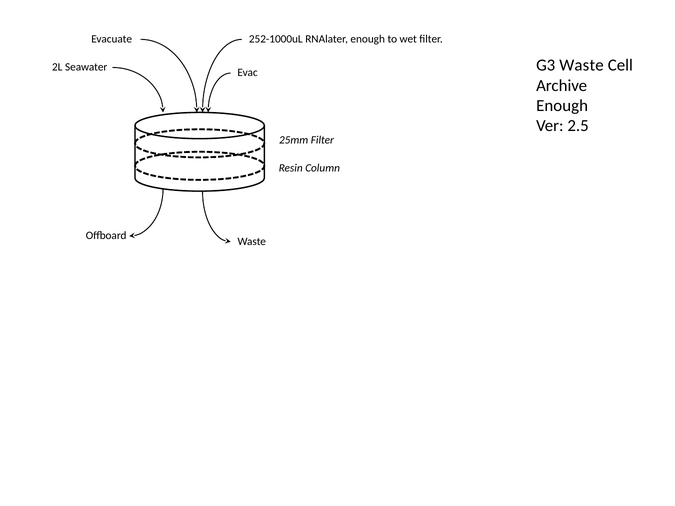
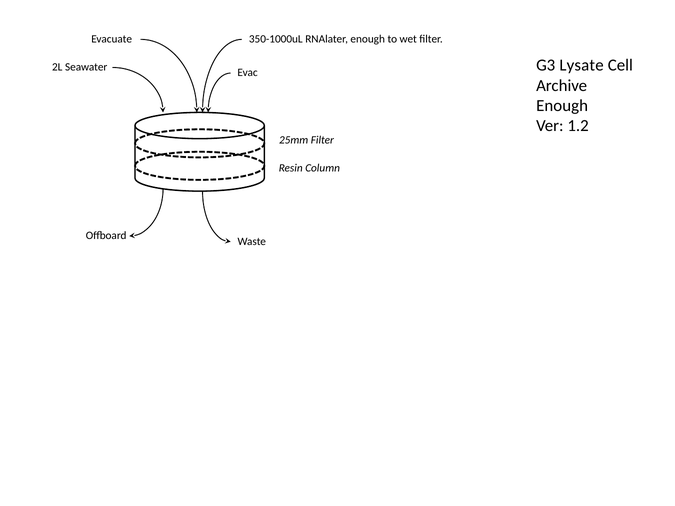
252-1000uL: 252-1000uL -> 350-1000uL
G3 Waste: Waste -> Lysate
2.5: 2.5 -> 1.2
